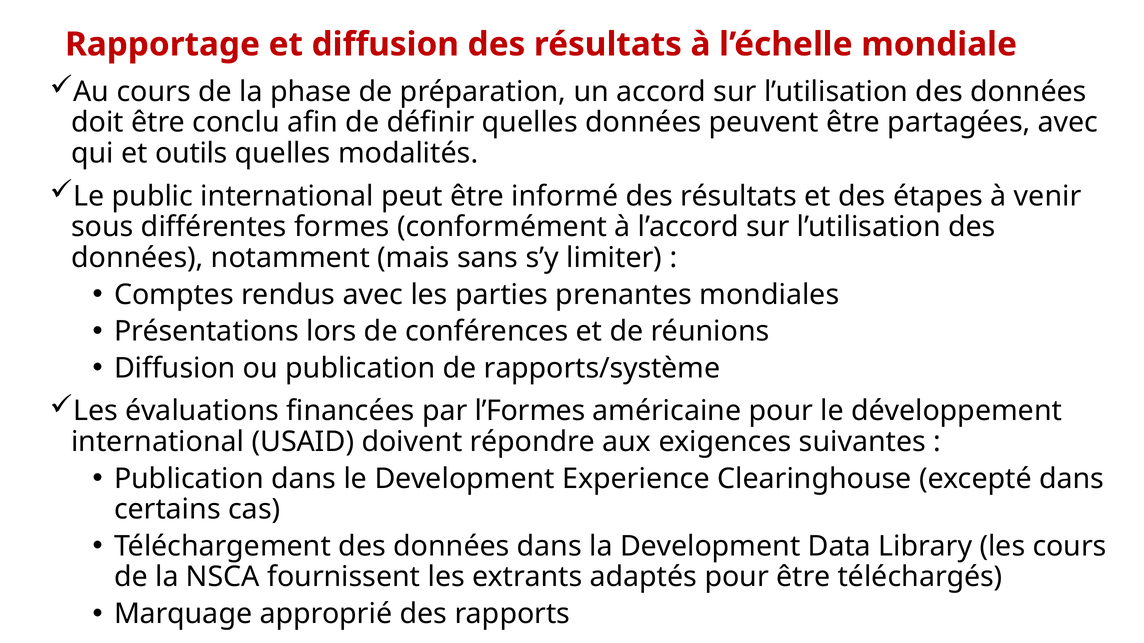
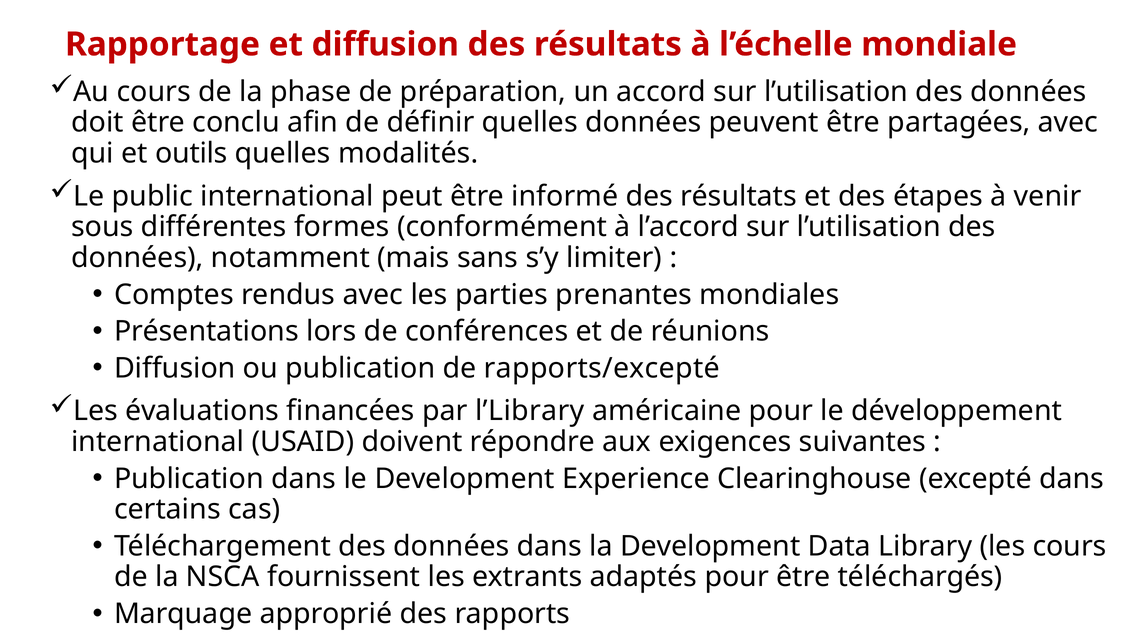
rapports/système: rapports/système -> rapports/excepté
l’Formes: l’Formes -> l’Library
